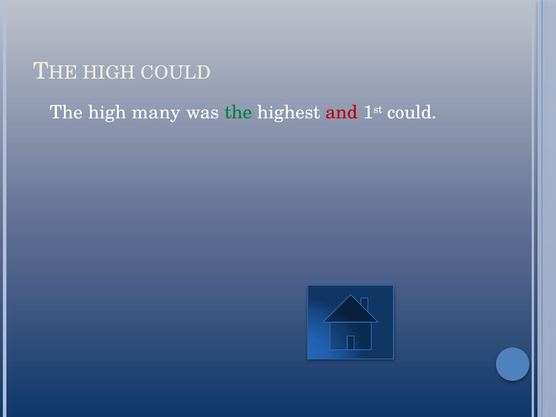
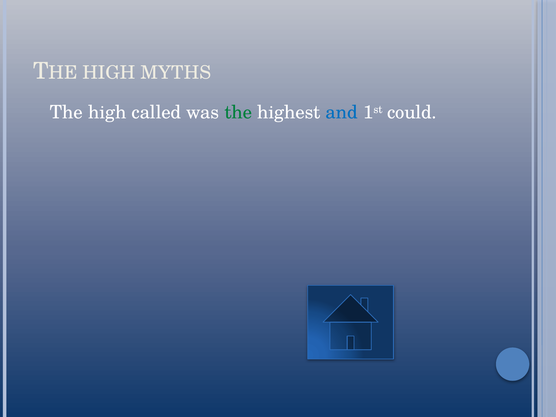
HIGH COULD: COULD -> MYTHS
many: many -> called
and colour: red -> blue
